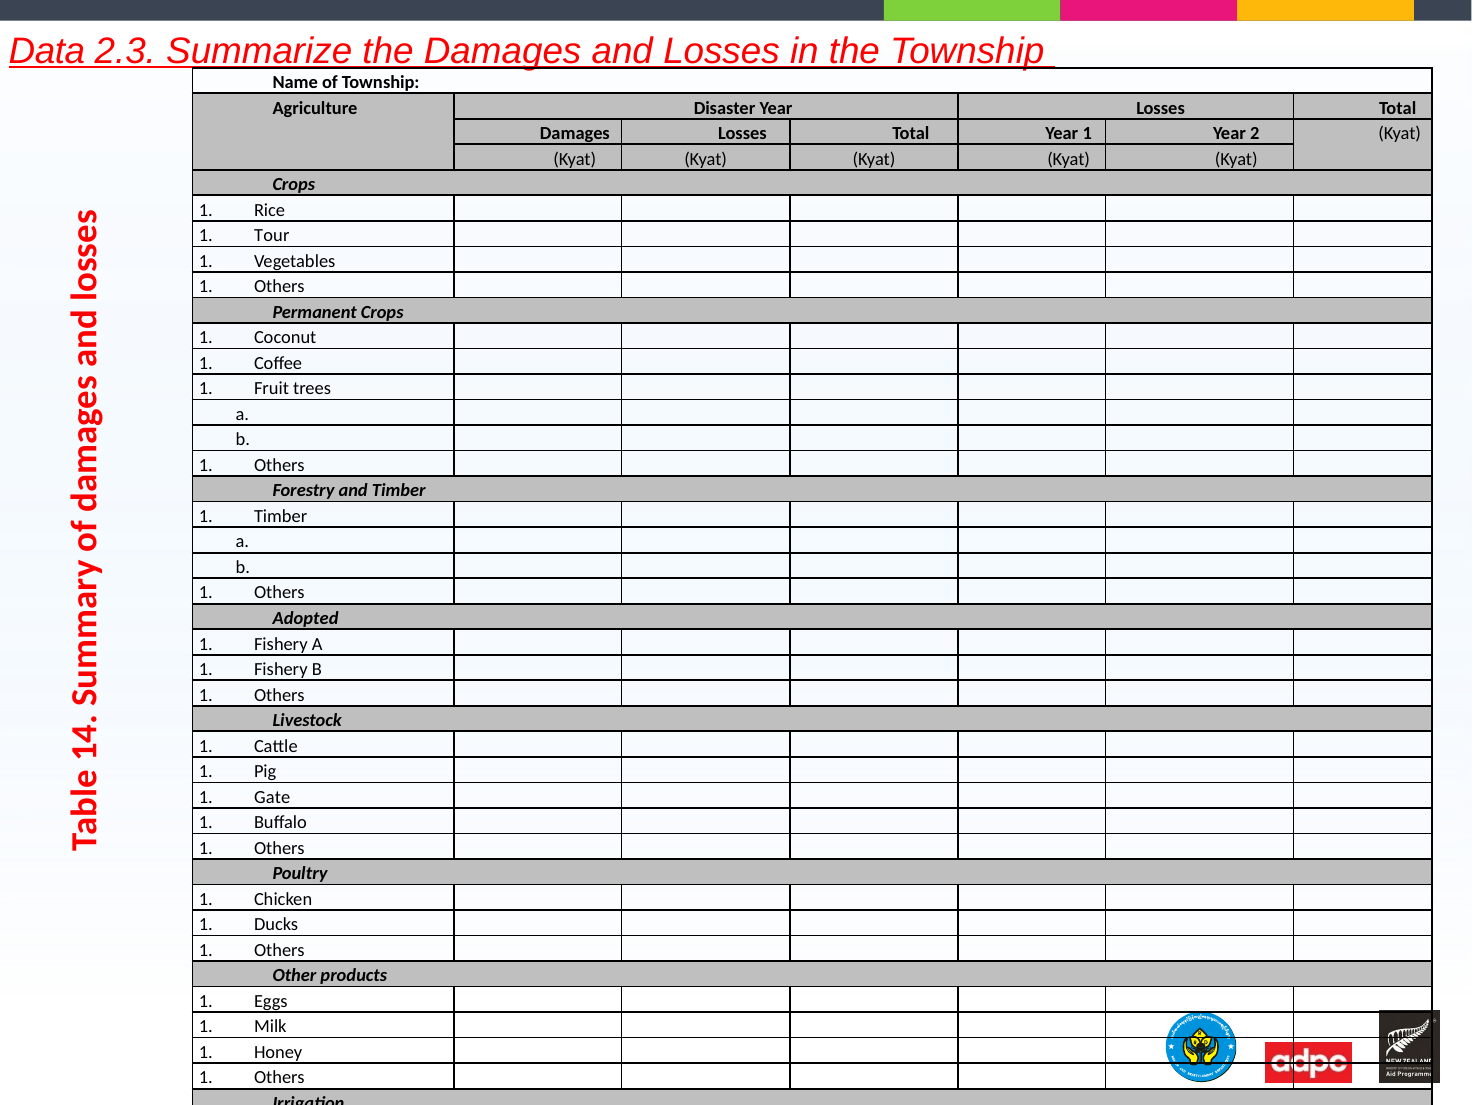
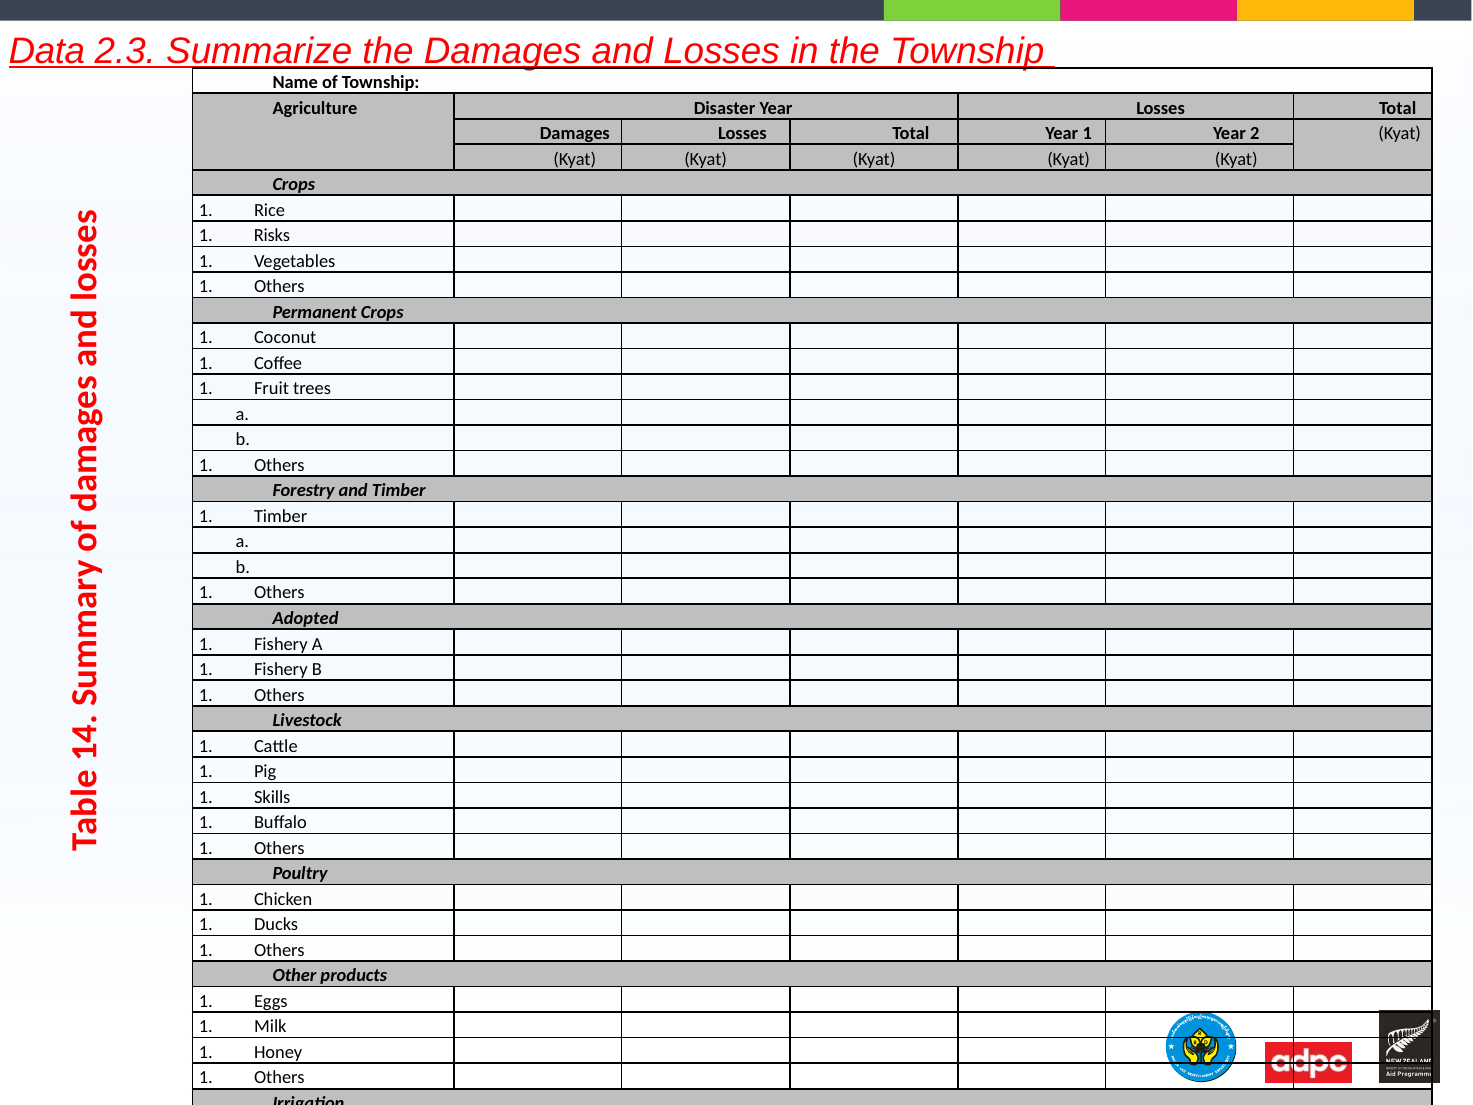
Tour: Tour -> Risks
Gate: Gate -> Skills
